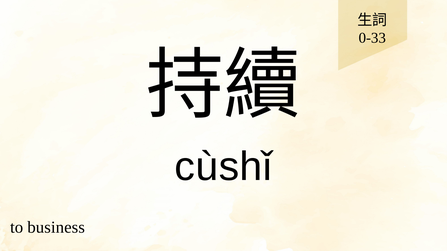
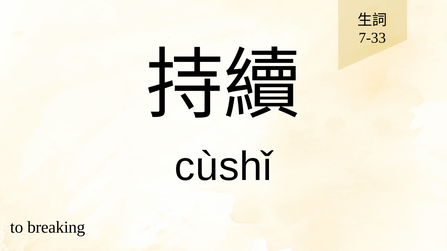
0-33: 0-33 -> 7-33
business: business -> breaking
